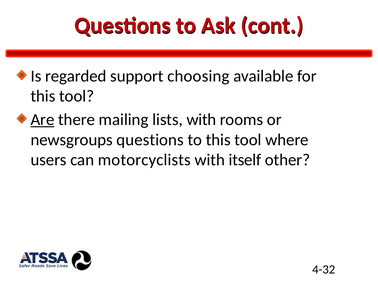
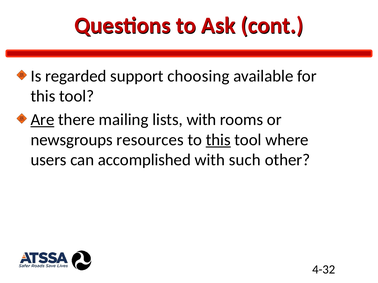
newsgroups questions: questions -> resources
this at (218, 140) underline: none -> present
motorcyclists: motorcyclists -> accomplished
itself: itself -> such
